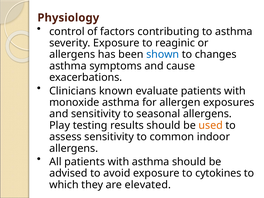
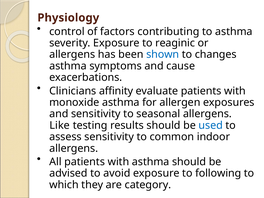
known: known -> affinity
Play: Play -> Like
used colour: orange -> blue
cytokines: cytokines -> following
elevated: elevated -> category
